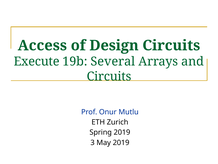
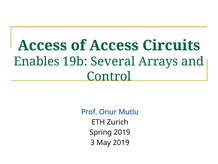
of Design: Design -> Access
Execute: Execute -> Enables
Circuits at (109, 76): Circuits -> Control
